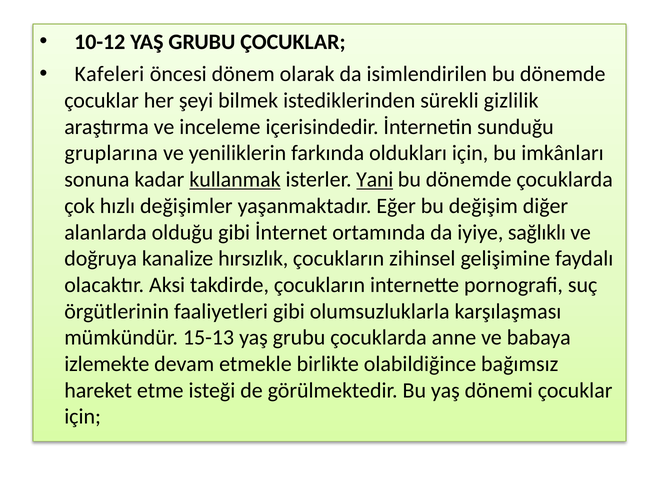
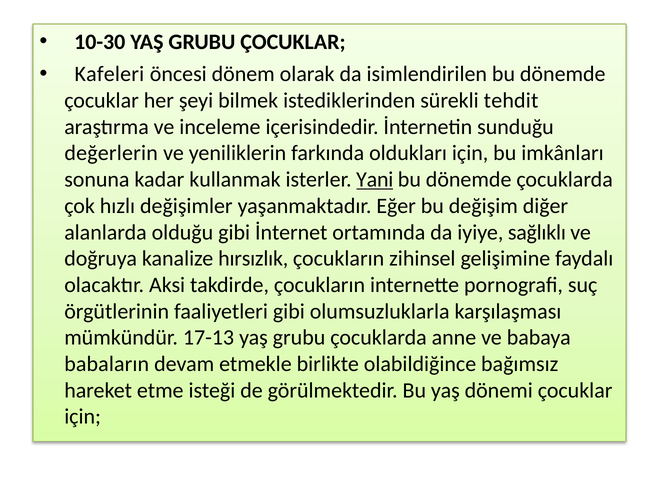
10-12: 10-12 -> 10-30
gizlilik: gizlilik -> tehdit
gruplarına: gruplarına -> değerlerin
kullanmak underline: present -> none
15-13: 15-13 -> 17-13
izlemekte: izlemekte -> babaların
